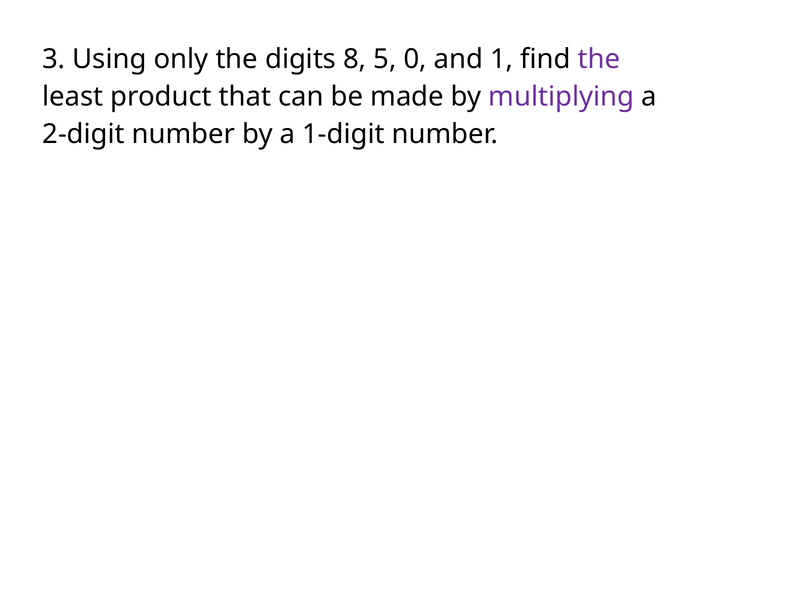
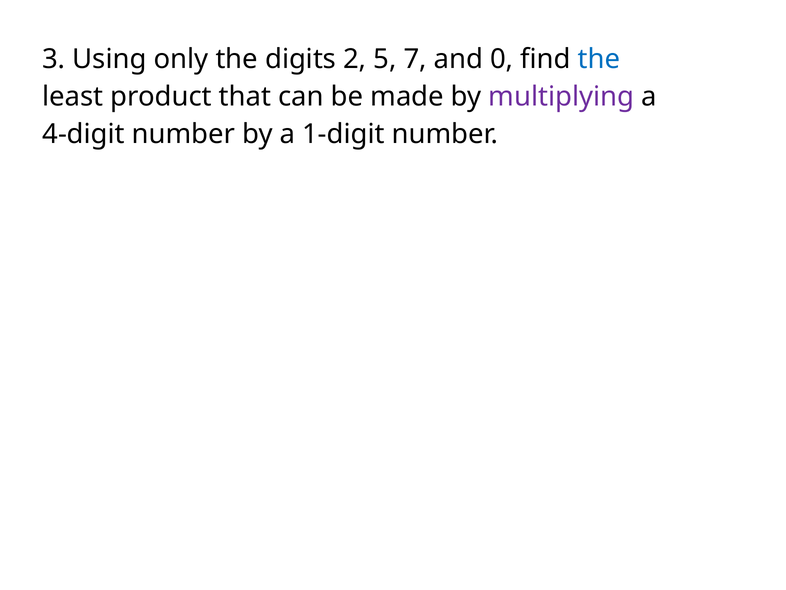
8: 8 -> 2
0: 0 -> 7
1: 1 -> 0
the at (599, 59) colour: purple -> blue
2-digit: 2-digit -> 4-digit
